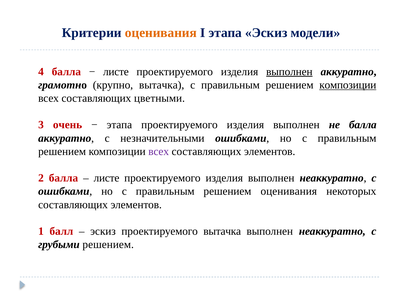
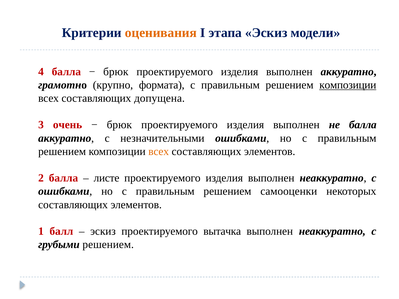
листе at (116, 72): листе -> брюк
выполнен at (289, 72) underline: present -> none
крупно вытачка: вытачка -> формата
цветными: цветными -> допущена
этапа at (119, 125): этапа -> брюк
всех at (159, 152) colour: purple -> orange
решением оценивания: оценивания -> самооценки
